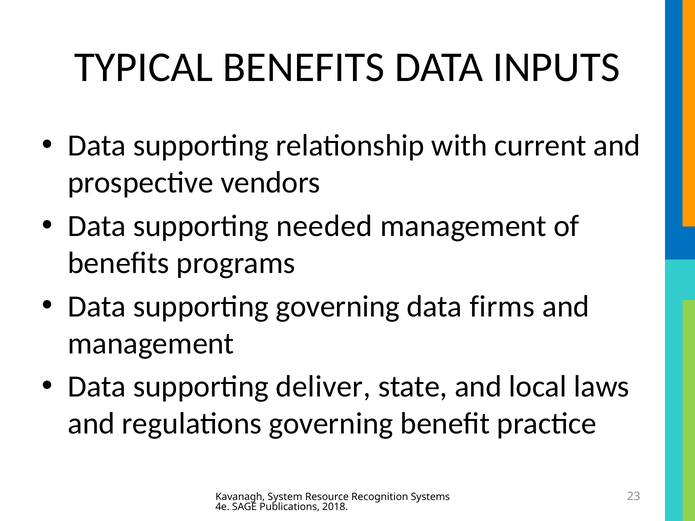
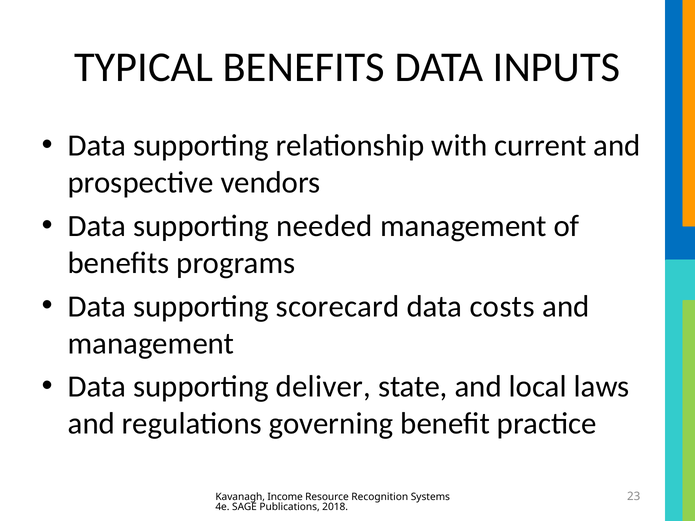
supporting governing: governing -> scorecard
firms: firms -> costs
System: System -> Income
